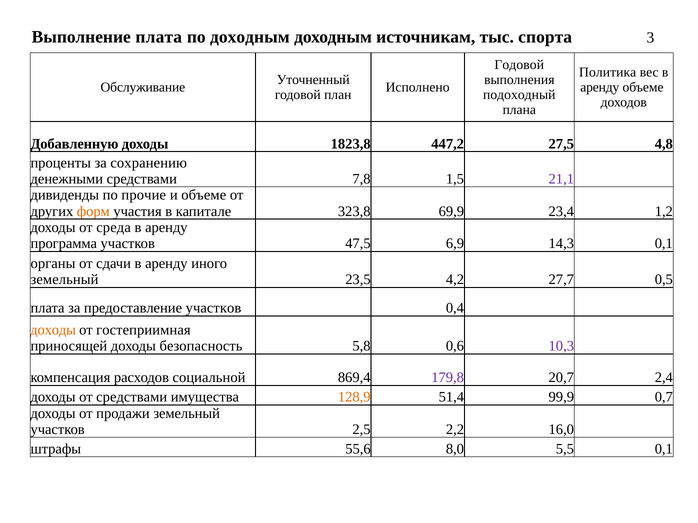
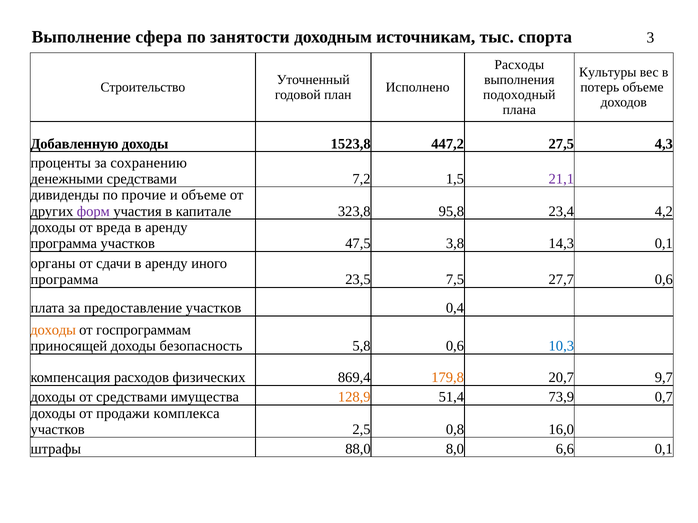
Выполнение плата: плата -> сфера
по доходным: доходным -> занятости
Годовой at (519, 65): Годовой -> Расходы
Политика: Политика -> Культуры
Обслуживание: Обслуживание -> Строительство
аренду at (600, 87): аренду -> потерь
1823,8: 1823,8 -> 1523,8
4,8: 4,8 -> 4,3
7,8: 7,8 -> 7,2
форм colour: orange -> purple
69,9: 69,9 -> 95,8
1,2: 1,2 -> 4,2
среда: среда -> вреда
6,9: 6,9 -> 3,8
земельный at (65, 280): земельный -> программа
4,2: 4,2 -> 7,5
27,7 0,5: 0,5 -> 0,6
гостеприимная: гостеприимная -> госпрограммам
10,3 colour: purple -> blue
социальной: социальной -> физических
179,8 colour: purple -> orange
2,4: 2,4 -> 9,7
99,9: 99,9 -> 73,9
продажи земельный: земельный -> комплекса
2,2: 2,2 -> 0,8
55,6: 55,6 -> 88,0
5,5: 5,5 -> 6,6
